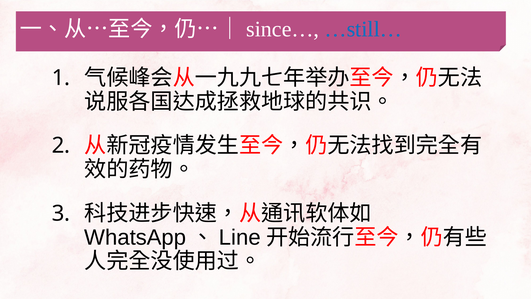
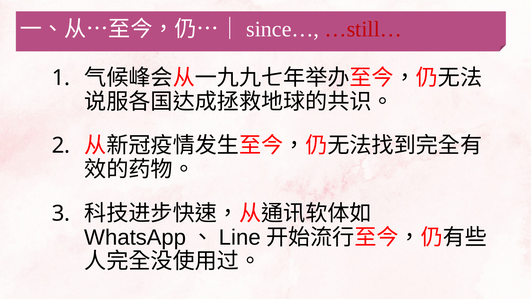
…still… colour: blue -> red
